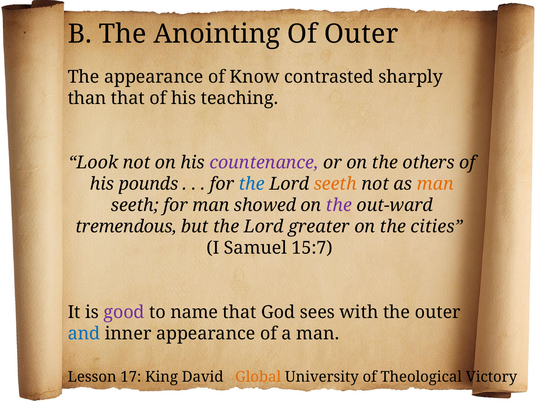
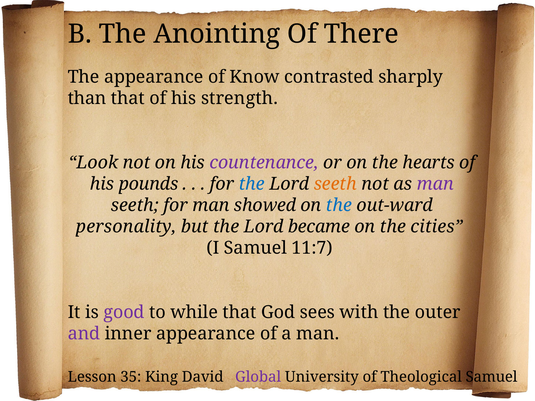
Of Outer: Outer -> There
teaching: teaching -> strength
others: others -> hearts
man at (435, 184) colour: orange -> purple
the at (339, 205) colour: purple -> blue
tremendous: tremendous -> personality
greater: greater -> became
15:7: 15:7 -> 11:7
name: name -> while
and colour: blue -> purple
17: 17 -> 35
Global colour: orange -> purple
Theological Victory: Victory -> Samuel
